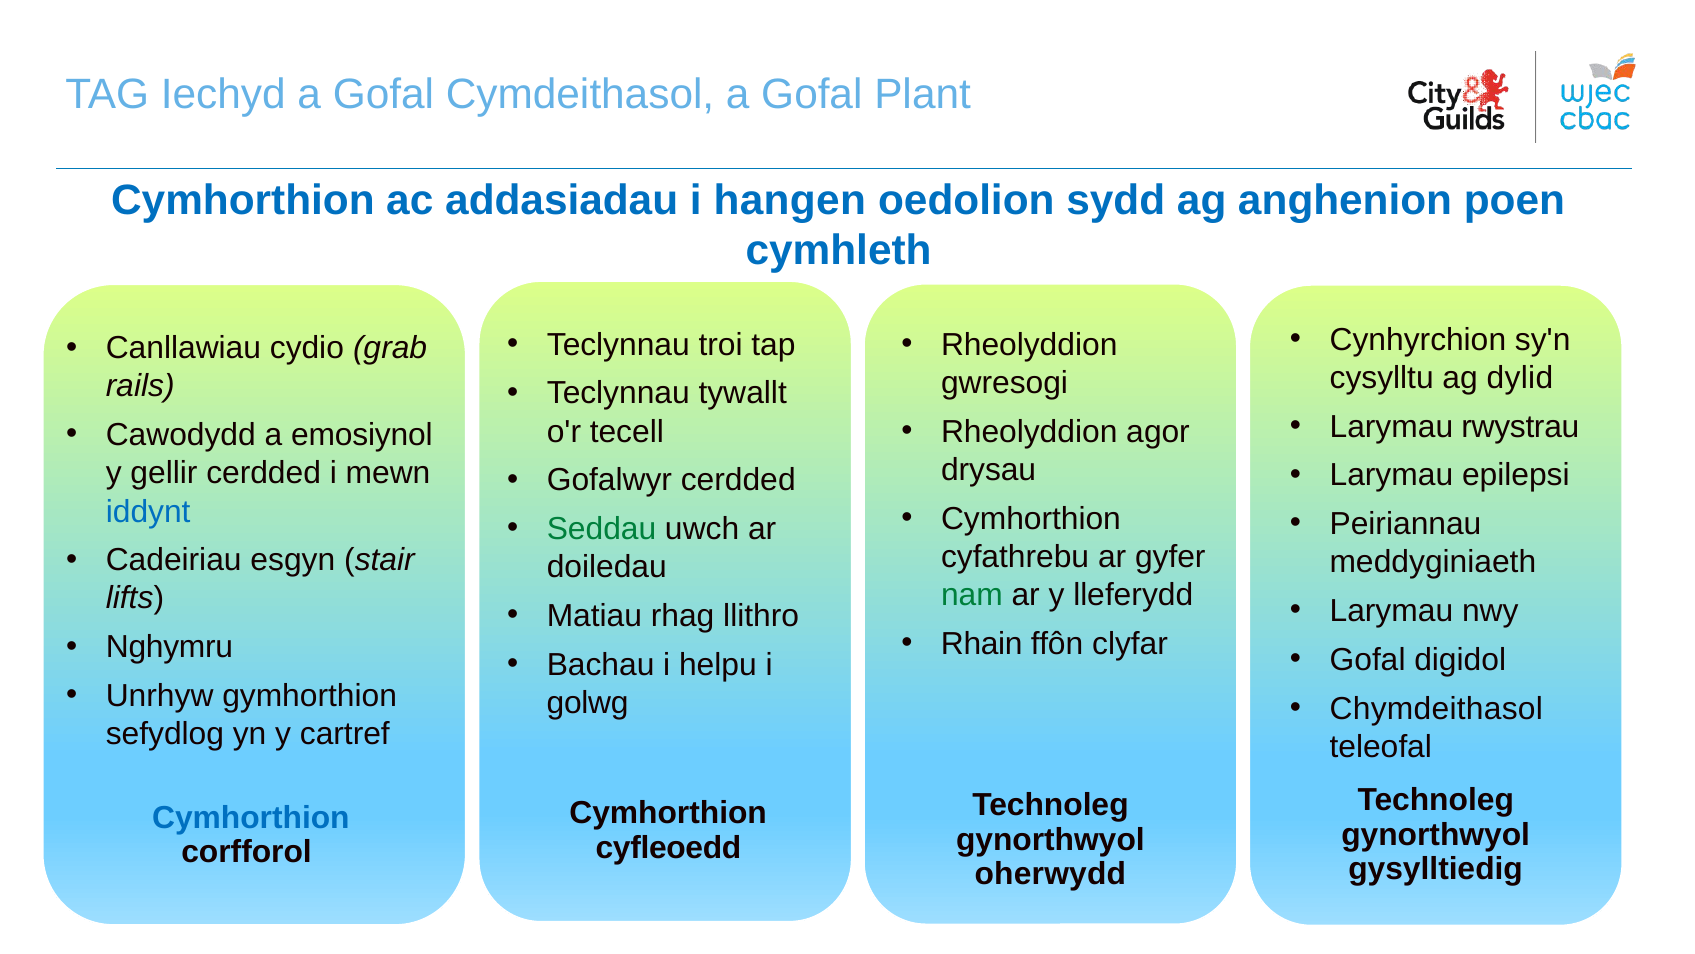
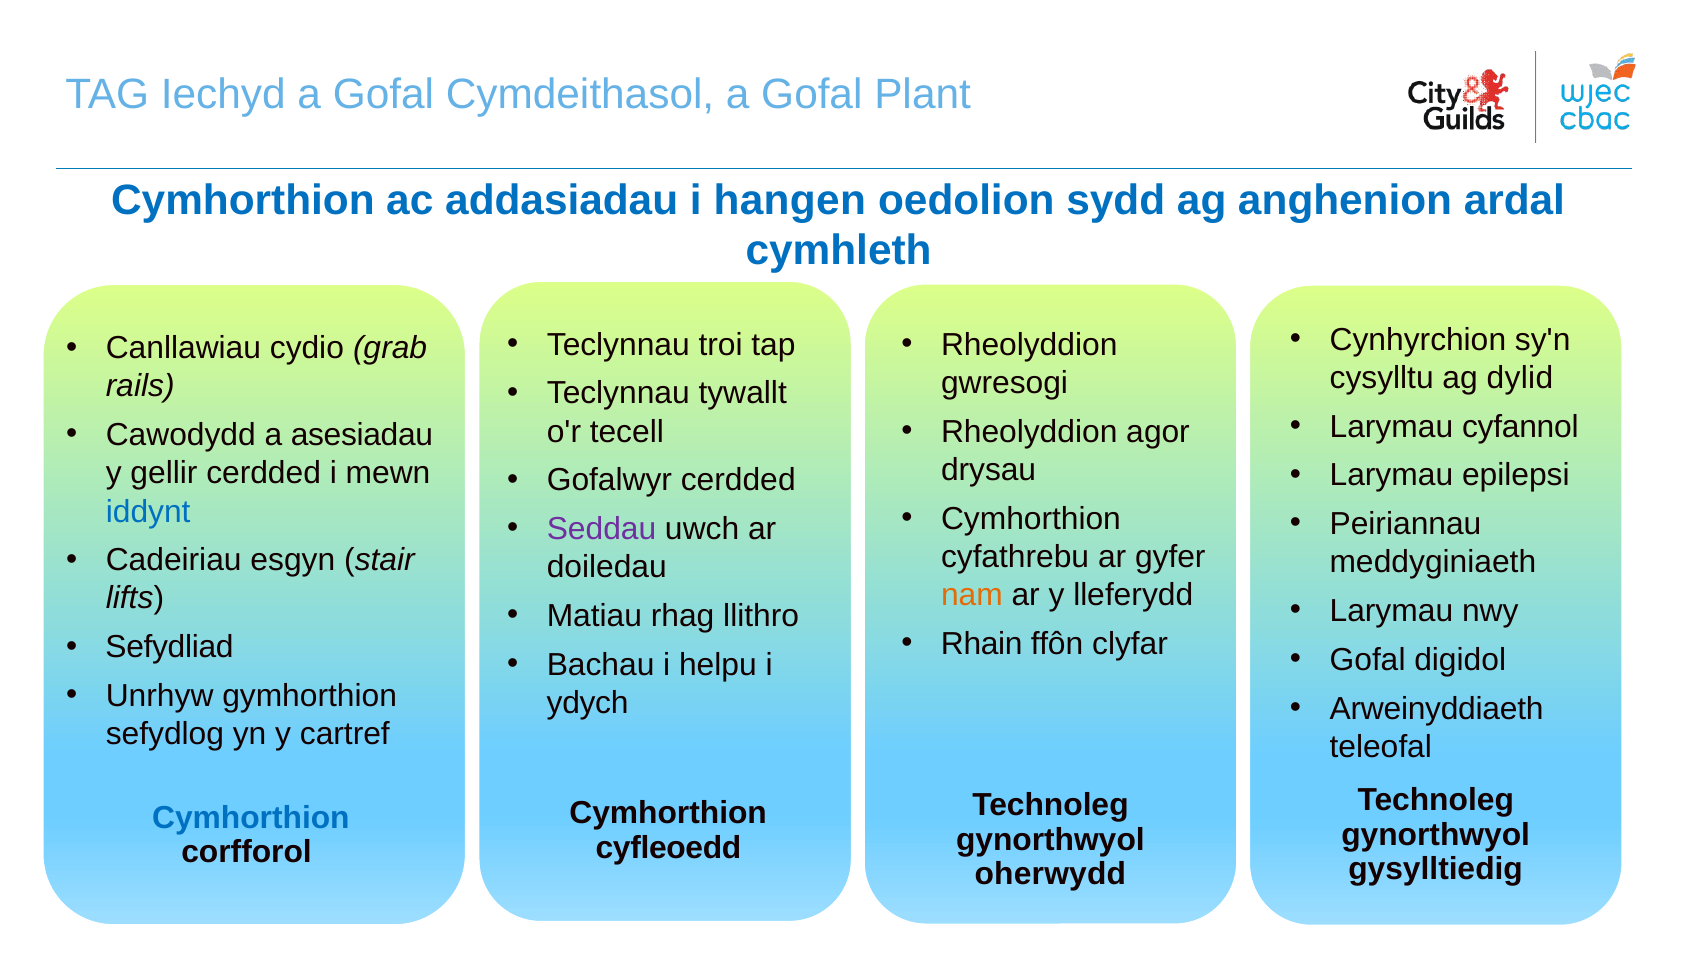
poen: poen -> ardal
rwystrau: rwystrau -> cyfannol
emosiynol: emosiynol -> asesiadau
Seddau colour: green -> purple
nam colour: green -> orange
Nghymru: Nghymru -> Sefydliad
golwg: golwg -> ydych
Chymdeithasol: Chymdeithasol -> Arweinyddiaeth
